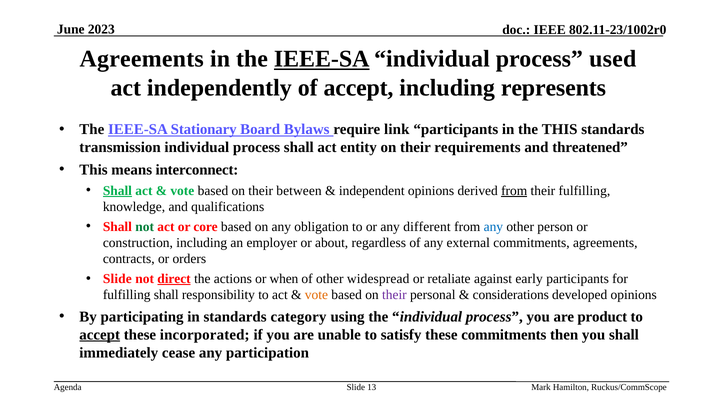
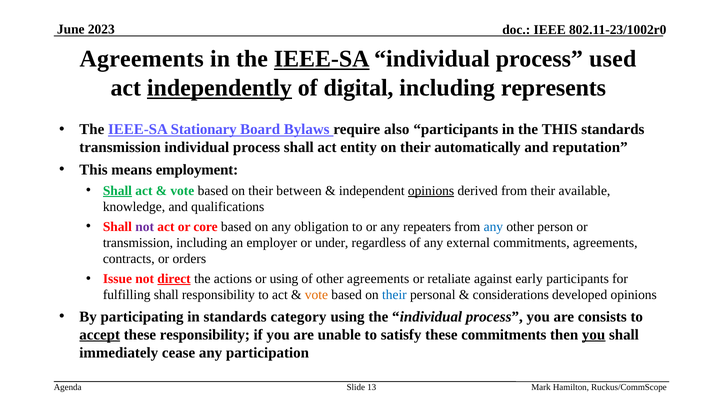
independently underline: none -> present
of accept: accept -> digital
link: link -> also
requirements: requirements -> automatically
threatened: threatened -> reputation
interconnect: interconnect -> employment
opinions at (431, 190) underline: none -> present
from at (514, 190) underline: present -> none
their fulfilling: fulfilling -> available
not at (145, 226) colour: green -> purple
different: different -> repeaters
construction at (138, 242): construction -> transmission
about: about -> under
Slide at (117, 278): Slide -> Issue
or when: when -> using
other widespread: widespread -> agreements
their at (394, 294) colour: purple -> blue
product: product -> consists
these incorporated: incorporated -> responsibility
you at (594, 334) underline: none -> present
